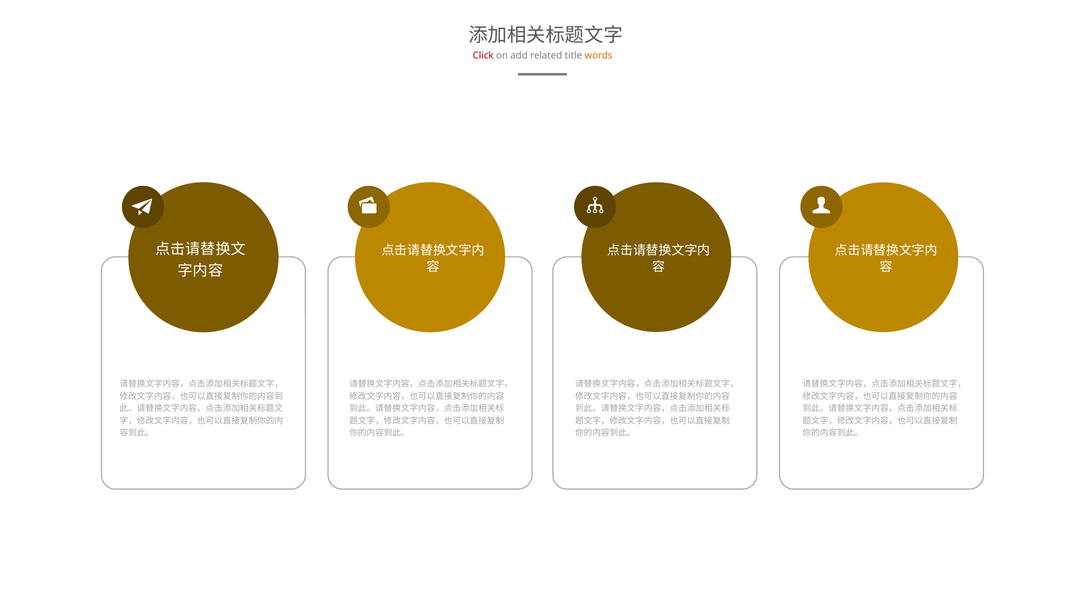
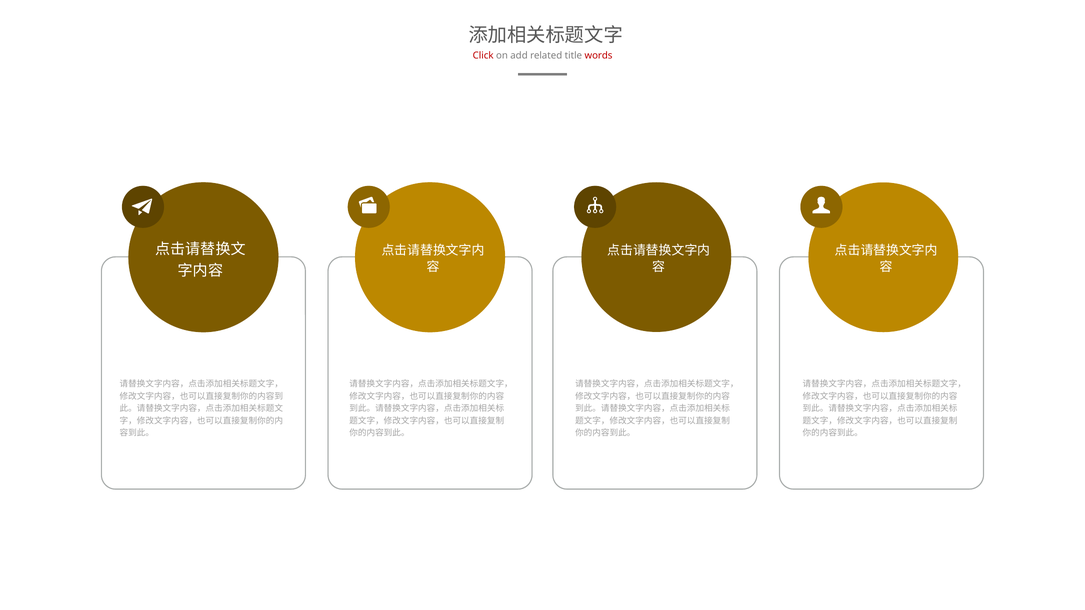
words colour: orange -> red
